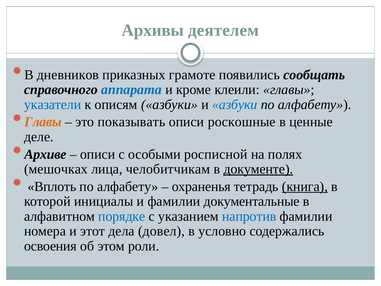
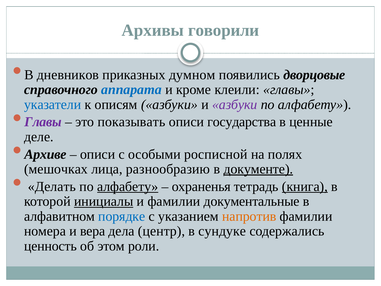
деятелем: деятелем -> говорили
грамоте: грамоте -> думном
сообщать: сообщать -> дворцовые
азбуки at (235, 104) colour: blue -> purple
Главы at (43, 122) colour: orange -> purple
роскошные: роскошные -> государства
челобитчикам: челобитчикам -> разнообразию
Вплоть: Вплоть -> Делать
алфабету at (128, 186) underline: none -> present
инициалы underline: none -> present
напротив colour: blue -> orange
этот: этот -> вера
довел: довел -> центр
условно: условно -> сундуке
освоения: освоения -> ценность
